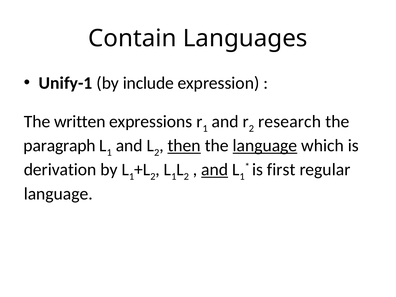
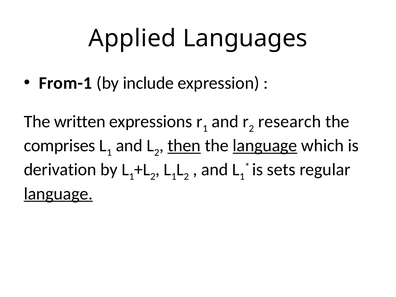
Contain: Contain -> Applied
Unify-1: Unify-1 -> From-1
paragraph: paragraph -> comprises
and at (215, 170) underline: present -> none
first: first -> sets
language at (58, 194) underline: none -> present
